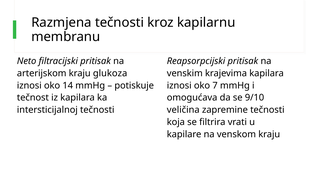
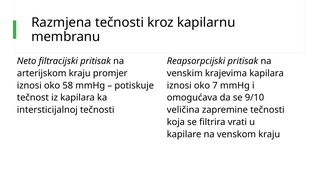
glukoza: glukoza -> promjer
14: 14 -> 58
